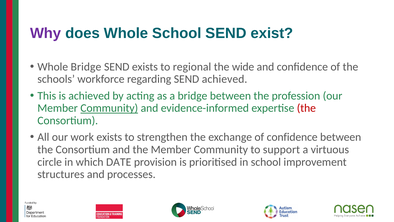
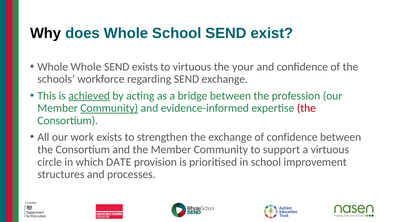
Why colour: purple -> black
Whole Bridge: Bridge -> Whole
to regional: regional -> virtuous
wide: wide -> your
SEND achieved: achieved -> exchange
achieved at (89, 96) underline: none -> present
